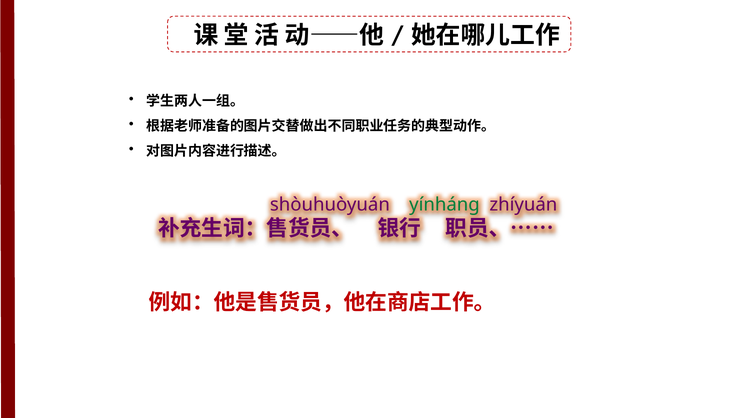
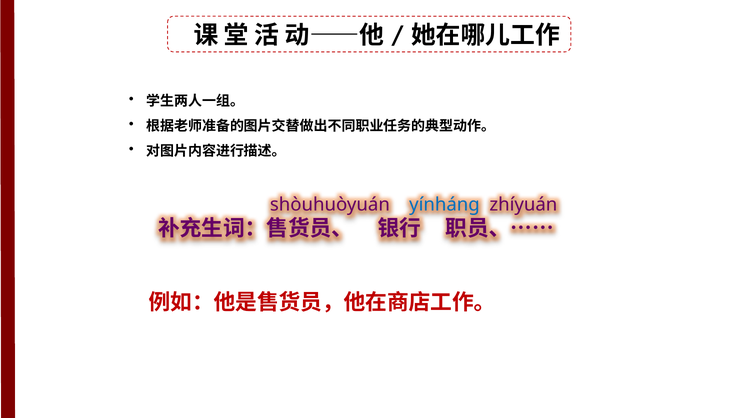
yínhánɡ colour: green -> blue
